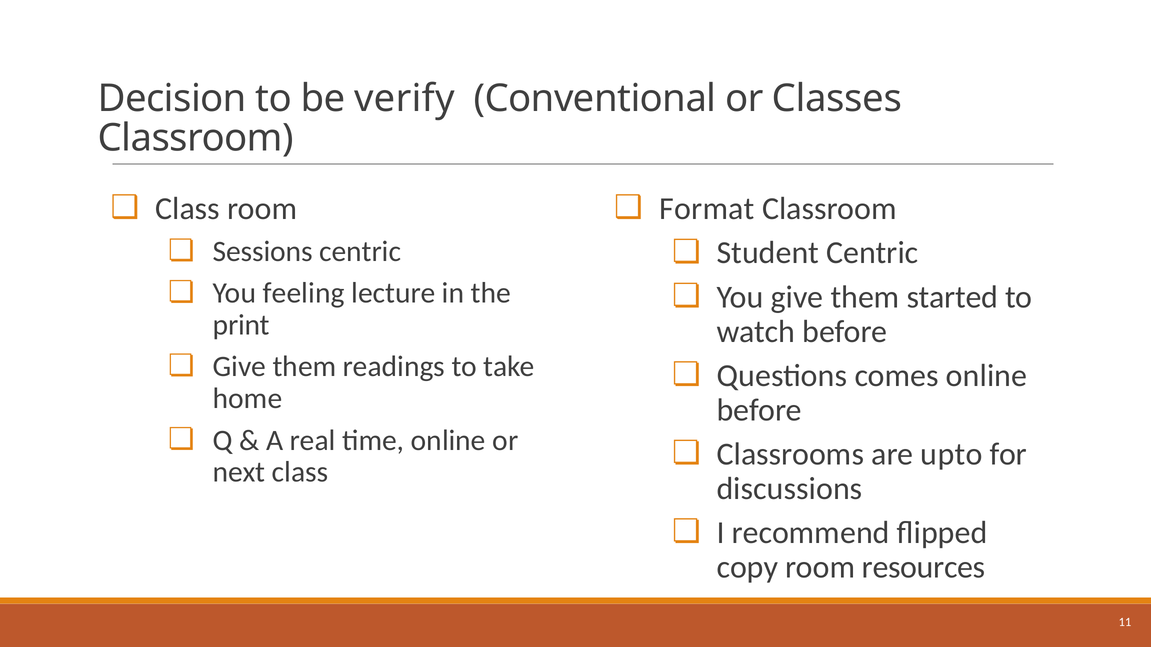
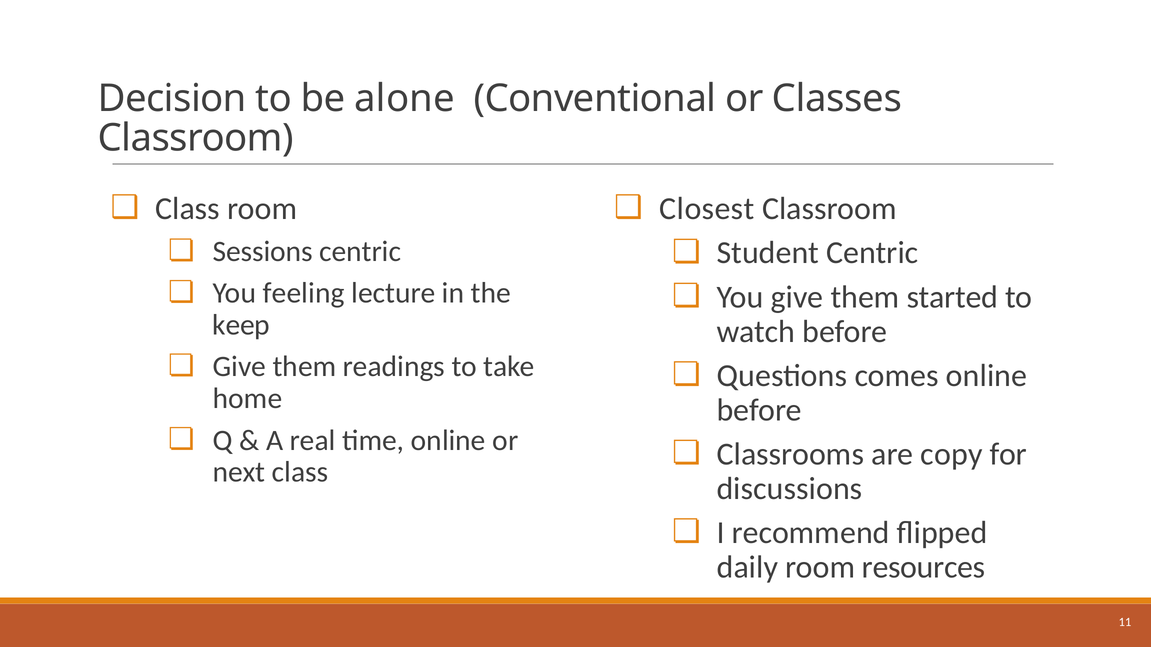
verify: verify -> alone
Format: Format -> Closest
print: print -> keep
upto: upto -> copy
copy: copy -> daily
